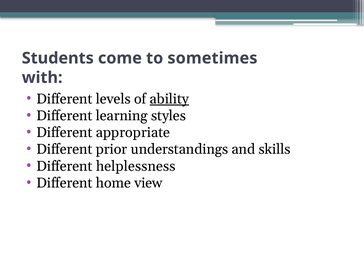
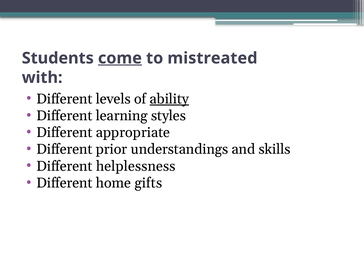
come underline: none -> present
sometimes: sometimes -> mistreated
view: view -> gifts
